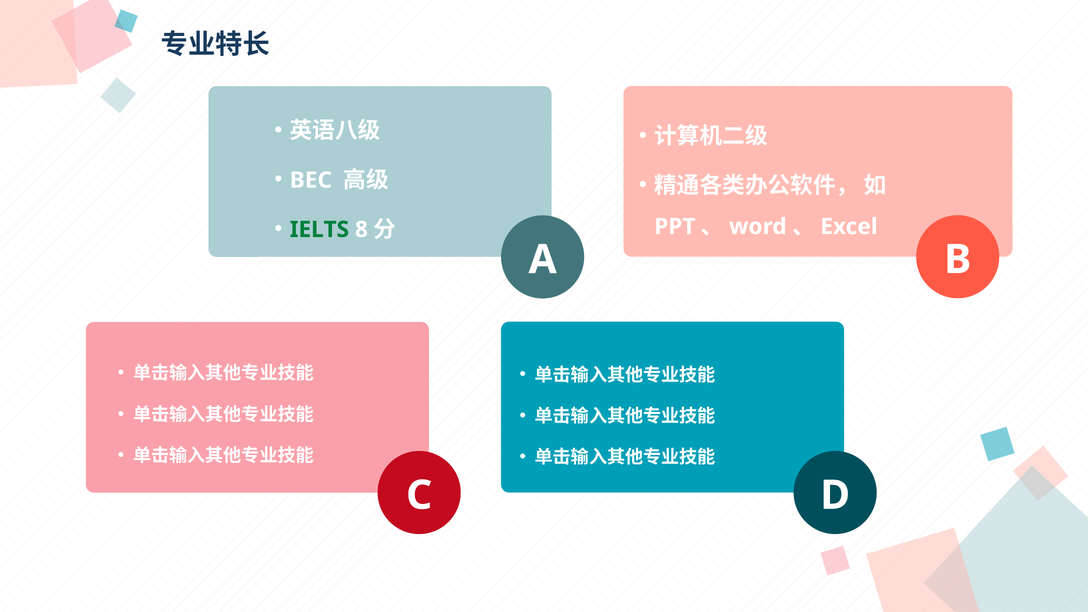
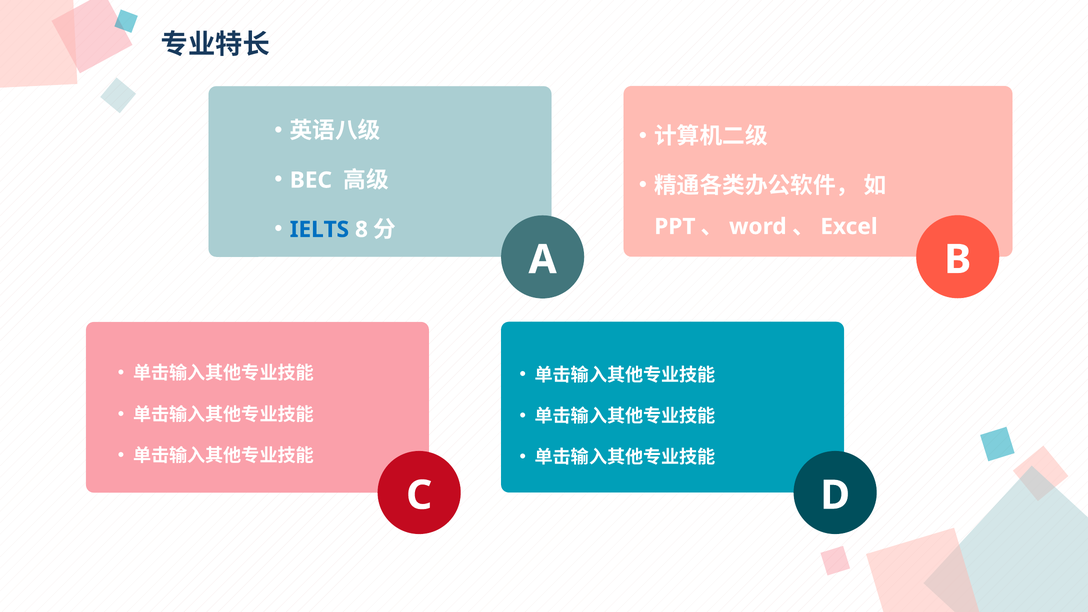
IELTS colour: green -> blue
